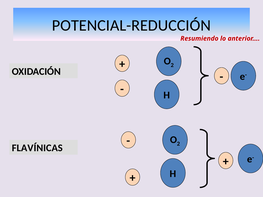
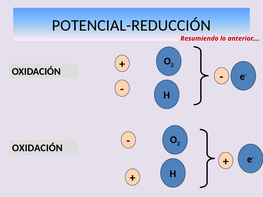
FLAVÍNICAS at (37, 148): FLAVÍNICAS -> OXIDACIÓN
